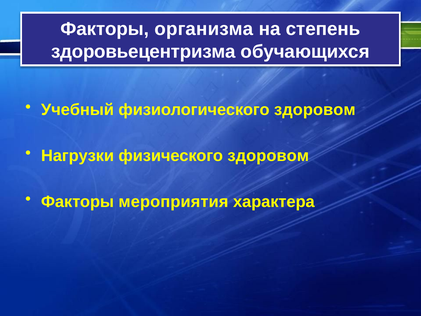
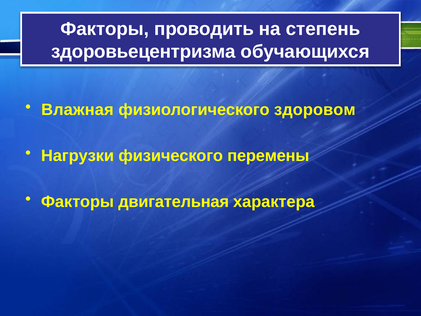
организма: организма -> проводить
Учебный: Учебный -> Влажная
физического здоровом: здоровом -> перемены
мероприятия: мероприятия -> двигательная
